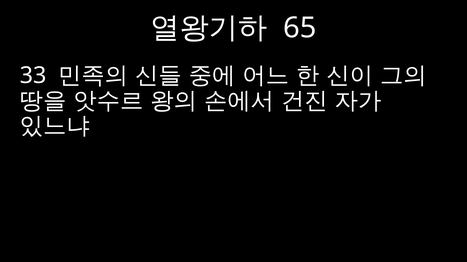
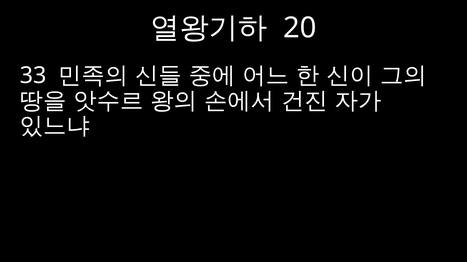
65: 65 -> 20
